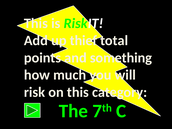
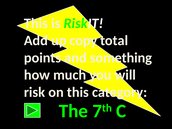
thief: thief -> copy
